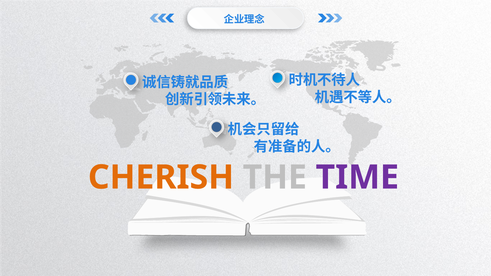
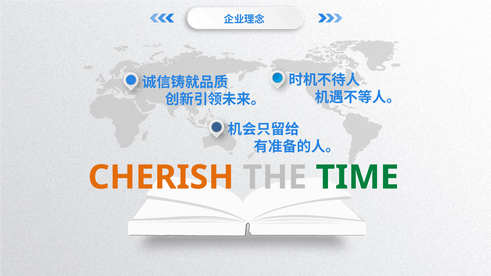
TIME colour: purple -> green
